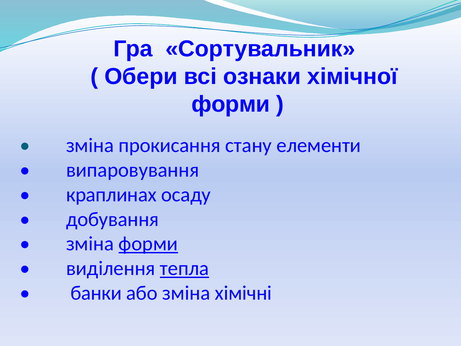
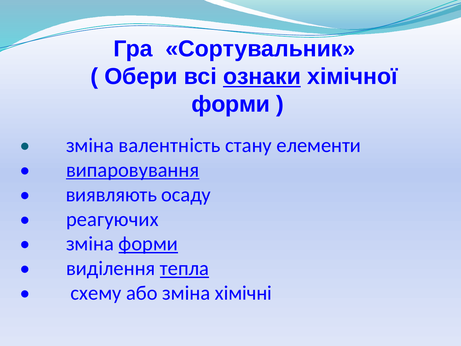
ознаки underline: none -> present
прокисання: прокисання -> валентність
випаровування underline: none -> present
краплинах: краплинах -> виявляють
добування: добування -> реагуючих
банки: банки -> схему
